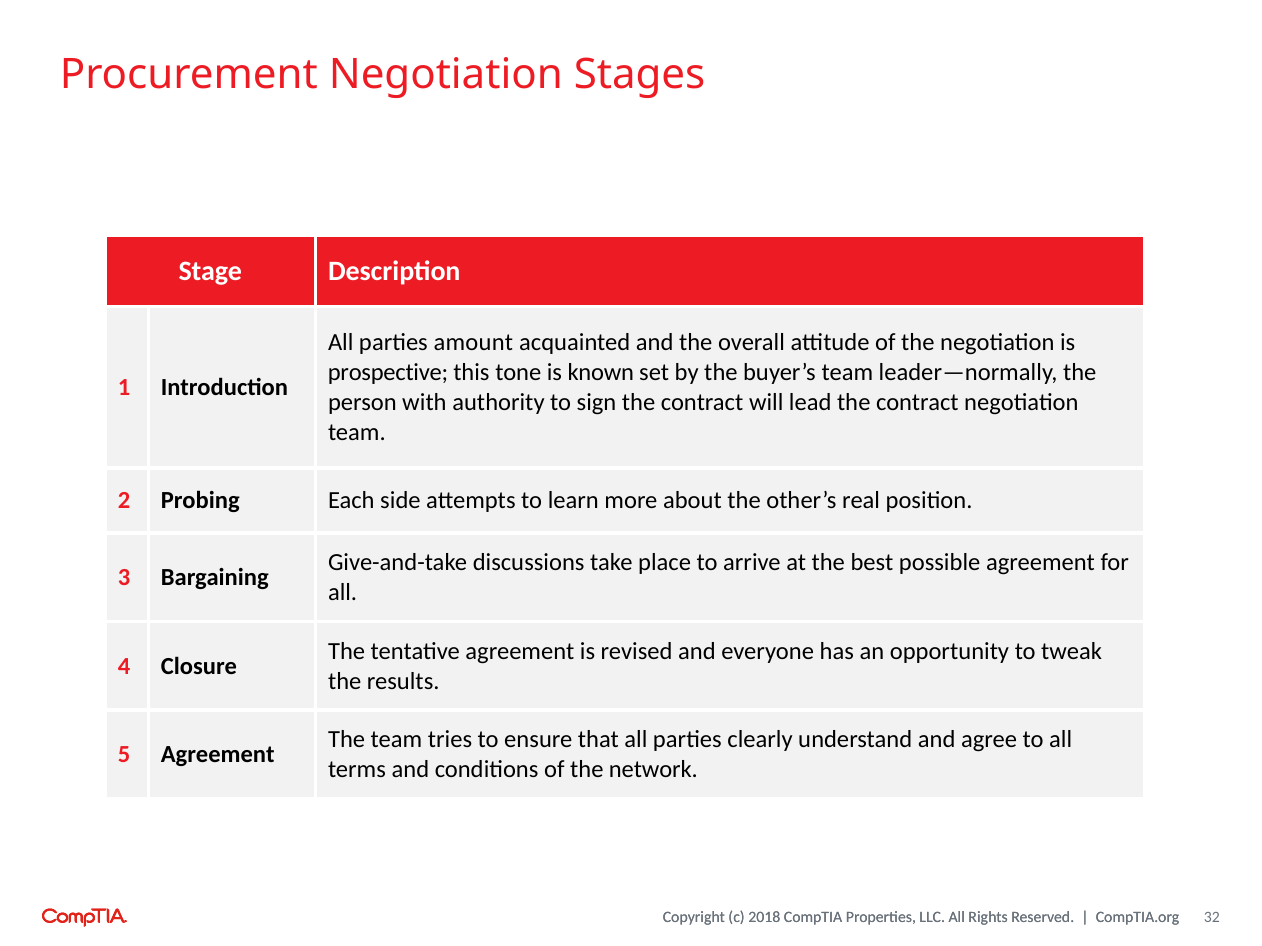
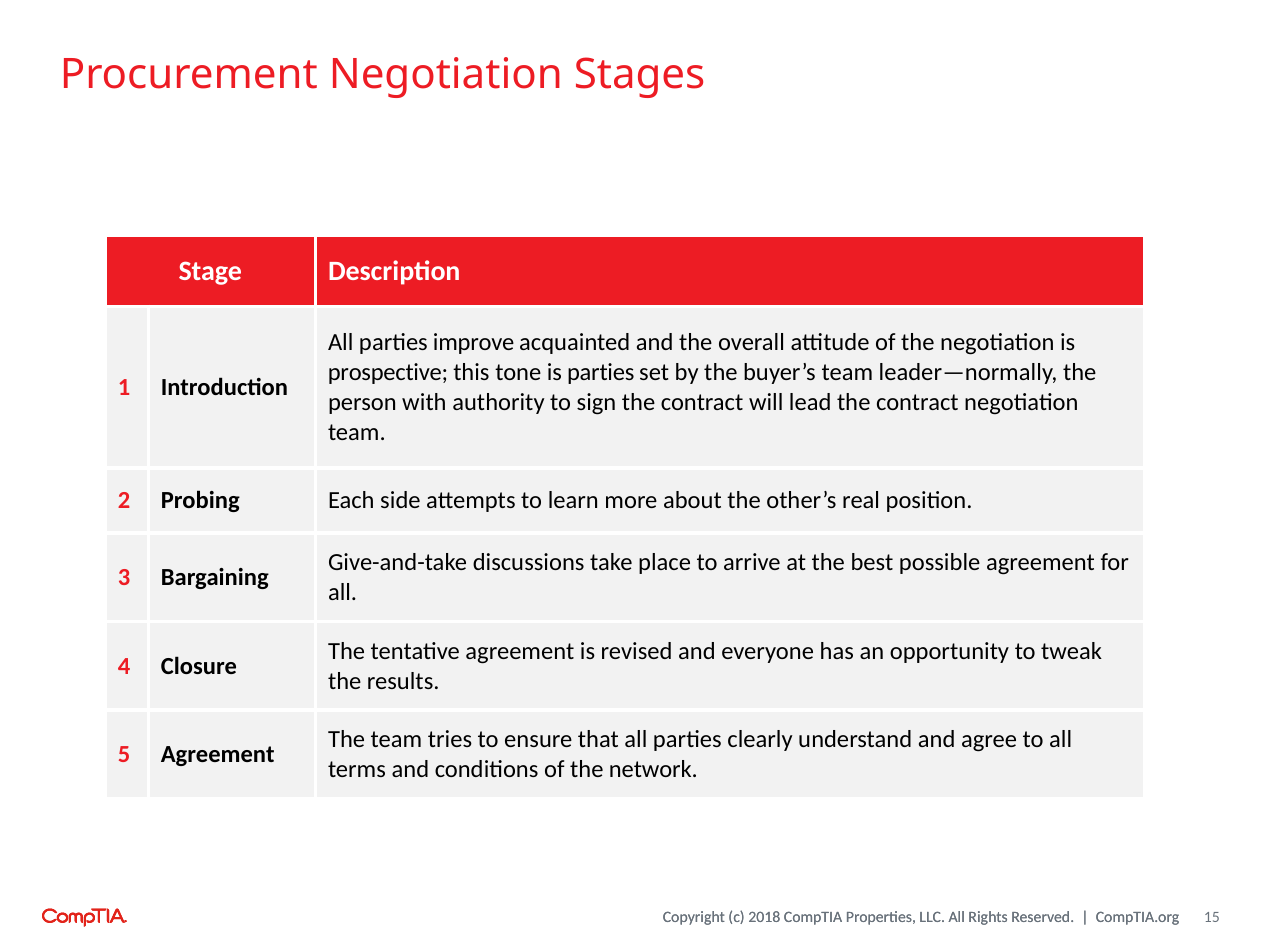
amount: amount -> improve
is known: known -> parties
32: 32 -> 15
